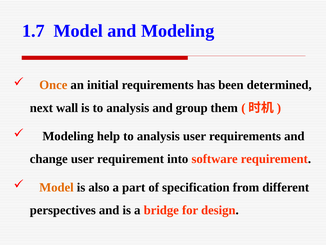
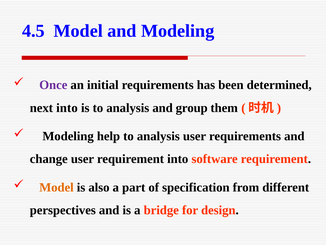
1.7: 1.7 -> 4.5
Once colour: orange -> purple
next wall: wall -> into
